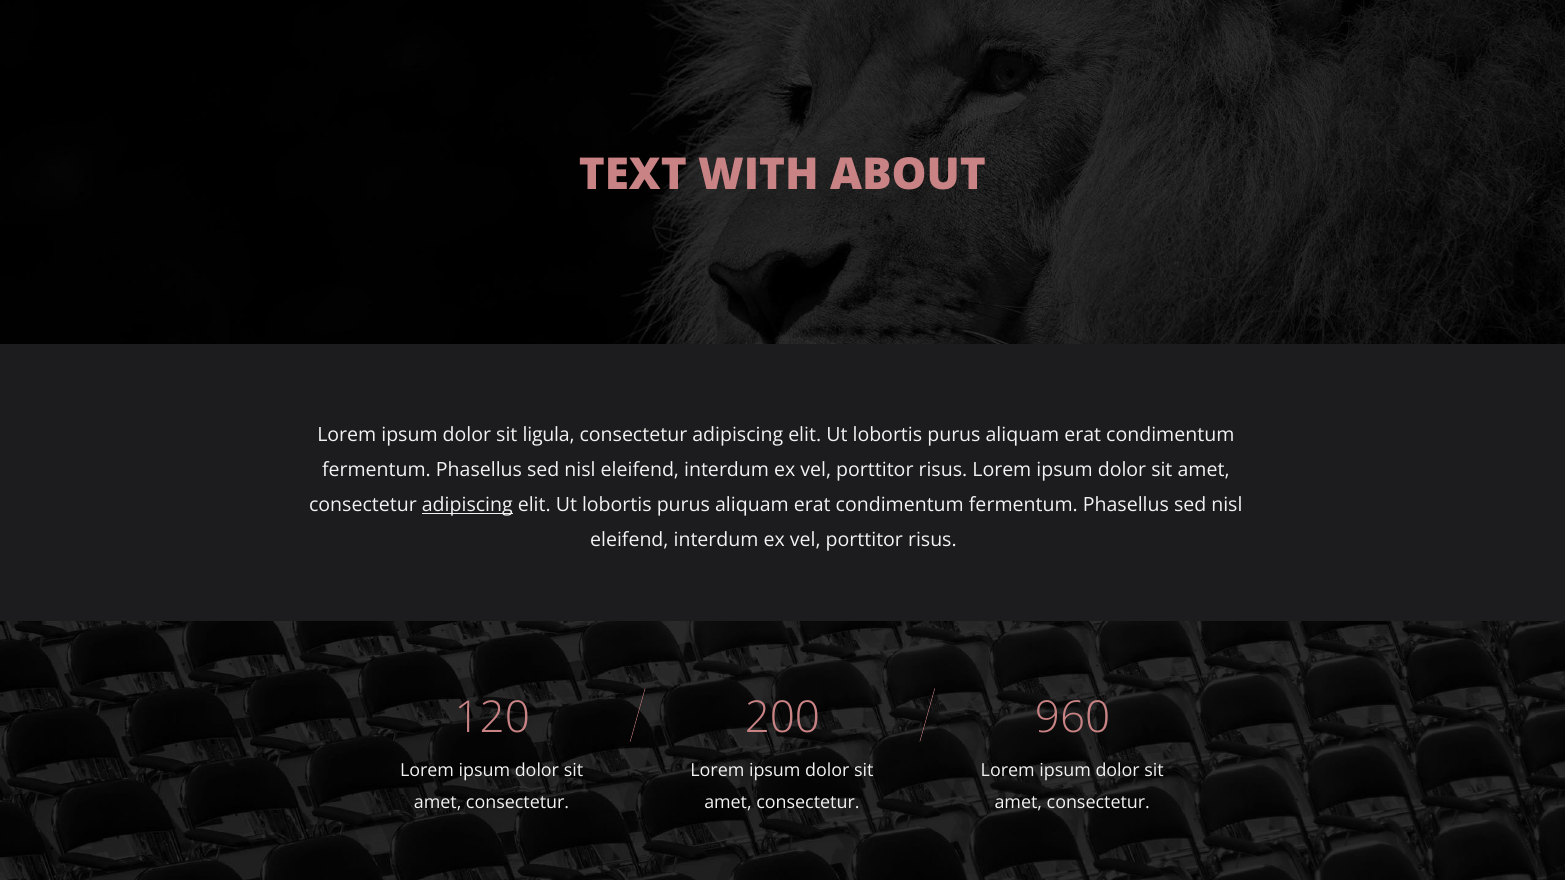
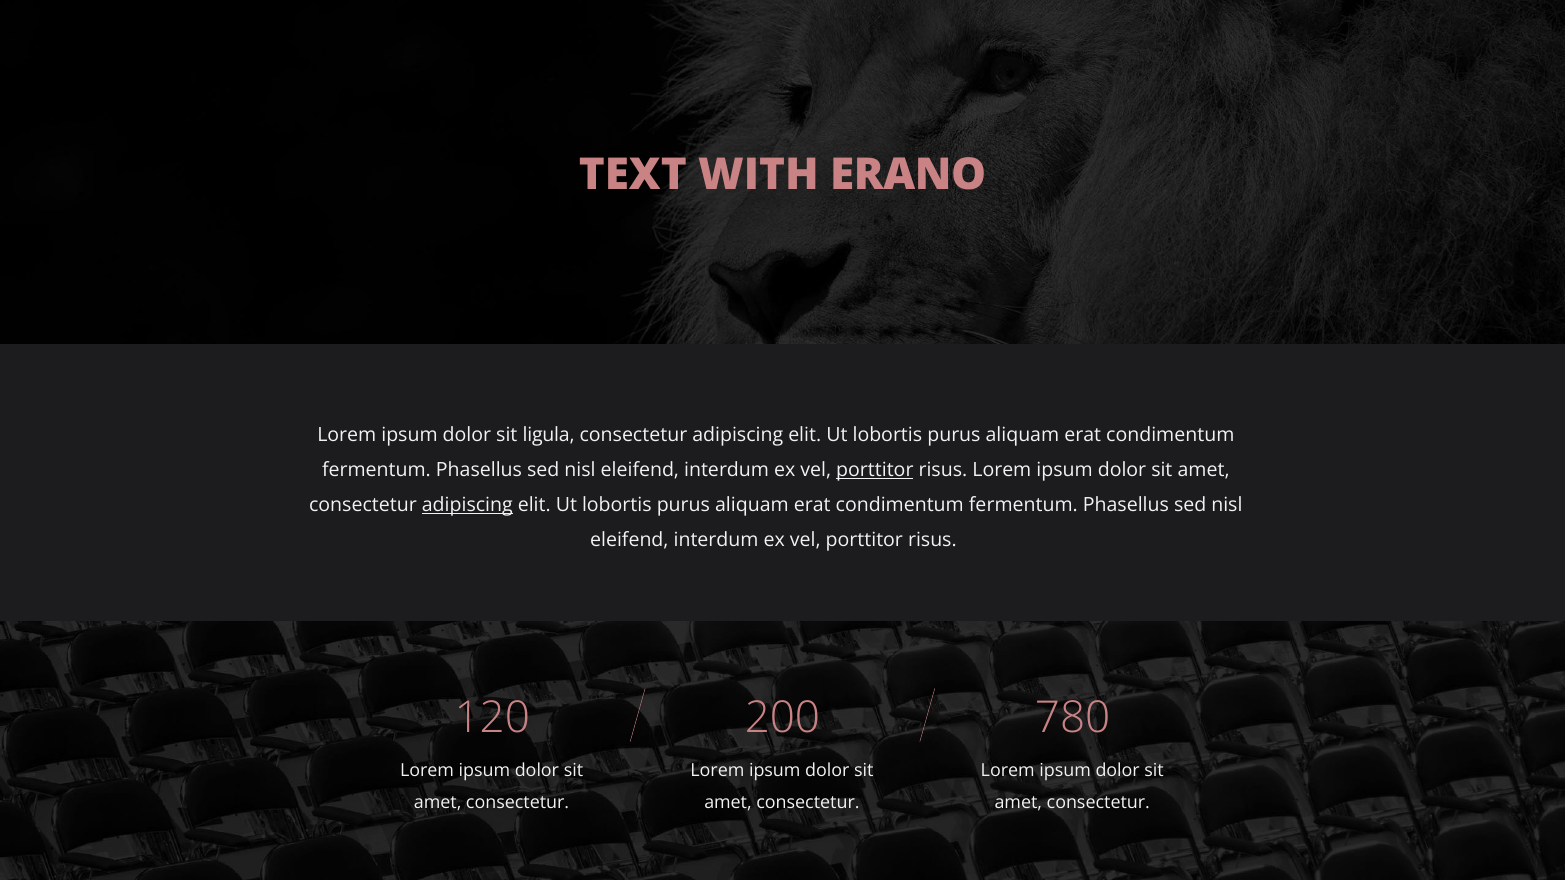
ABOUT: ABOUT -> ERANO
porttitor at (875, 470) underline: none -> present
960: 960 -> 780
